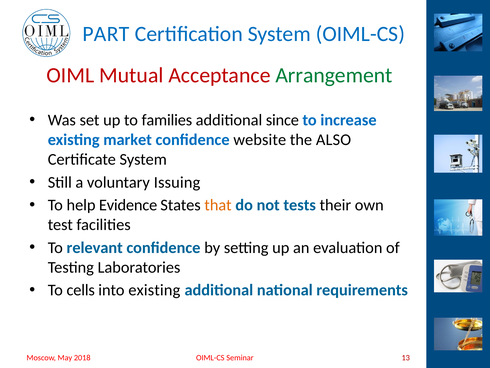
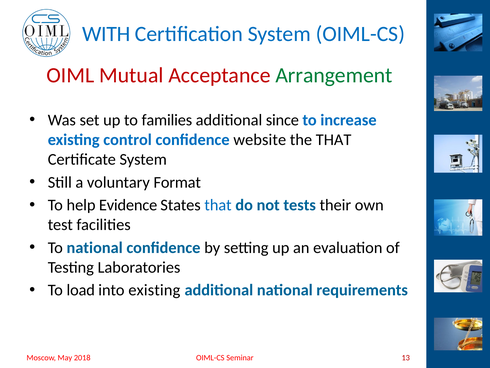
PART: PART -> WITH
market: market -> control
the ALSO: ALSO -> THAT
Issuing: Issuing -> Format
that at (218, 205) colour: orange -> blue
To relevant: relevant -> national
cells: cells -> load
